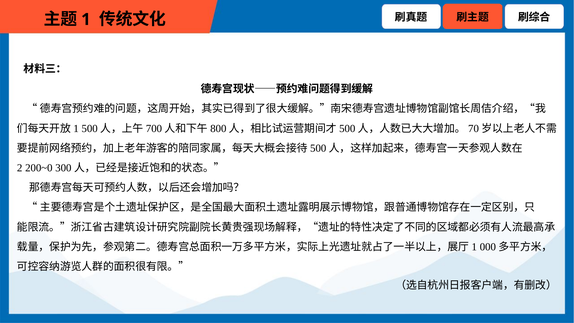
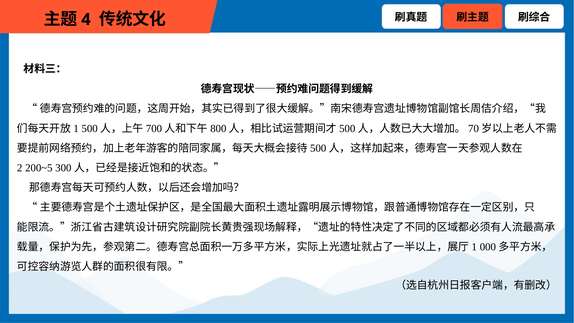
1: 1 -> 4
200~0: 200~0 -> 200~5
